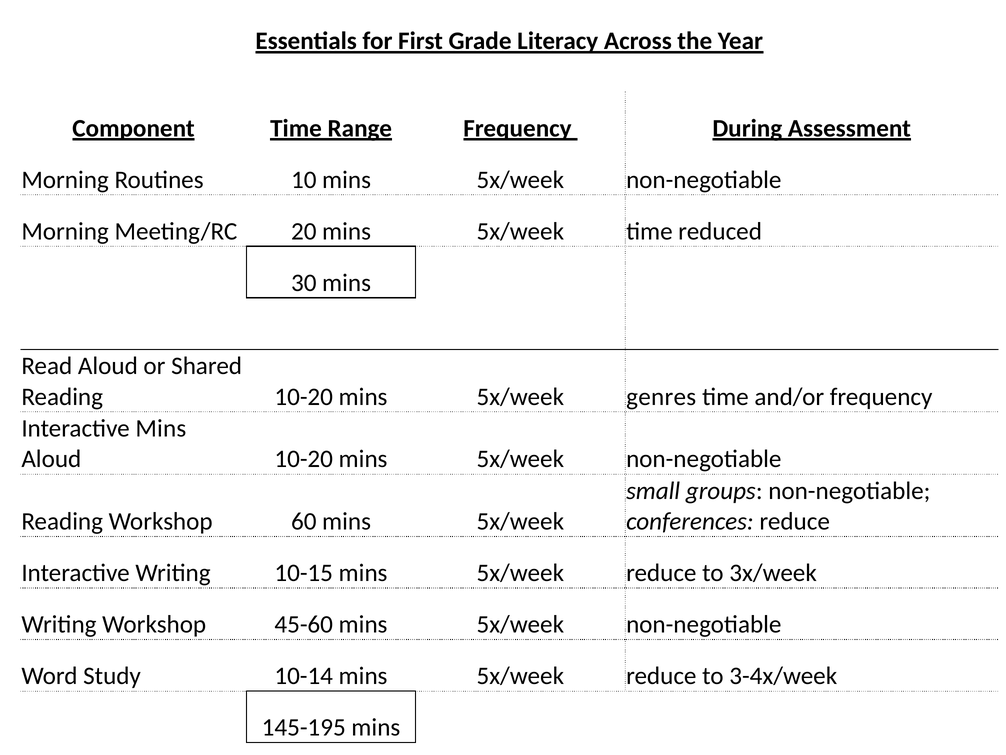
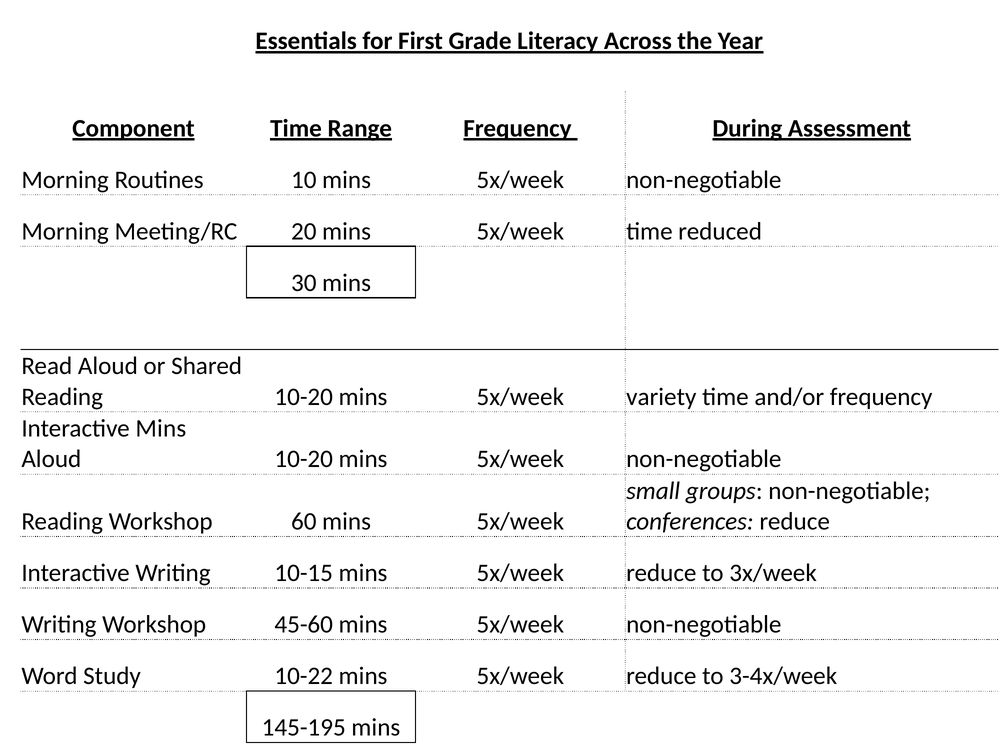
genres: genres -> variety
10-14: 10-14 -> 10-22
